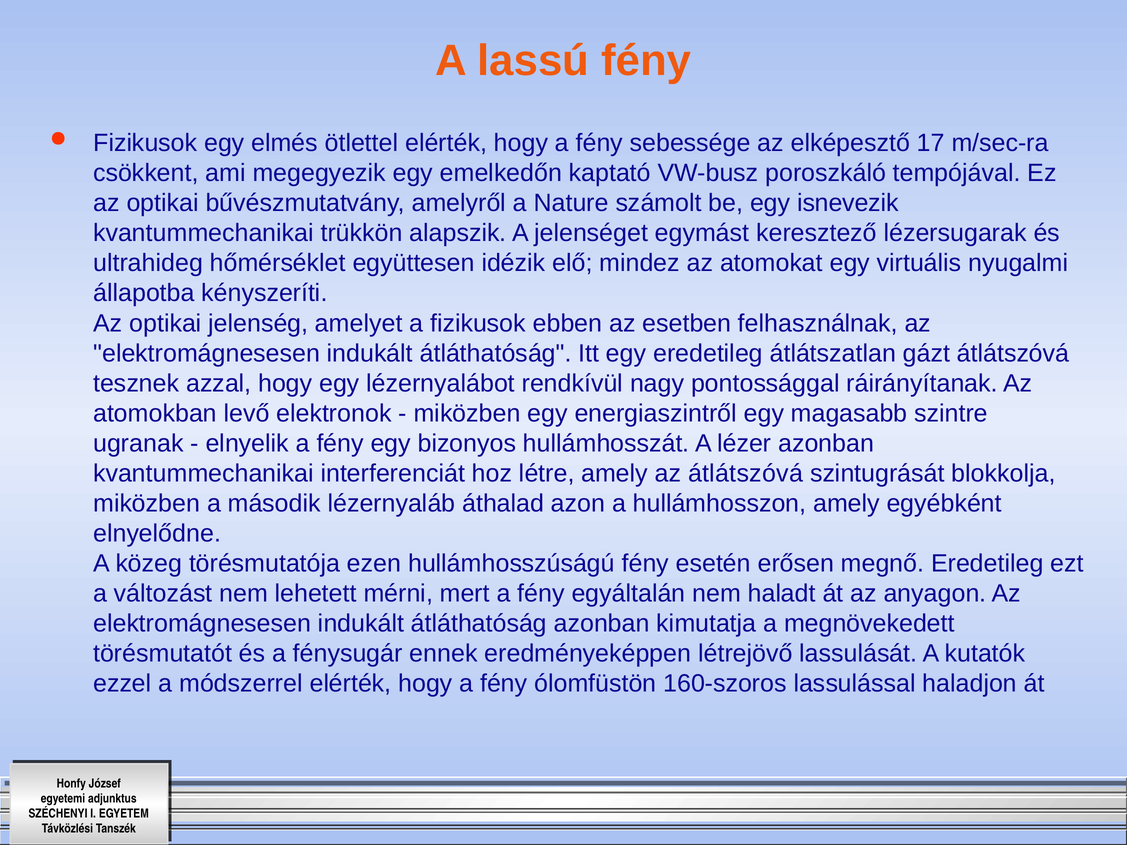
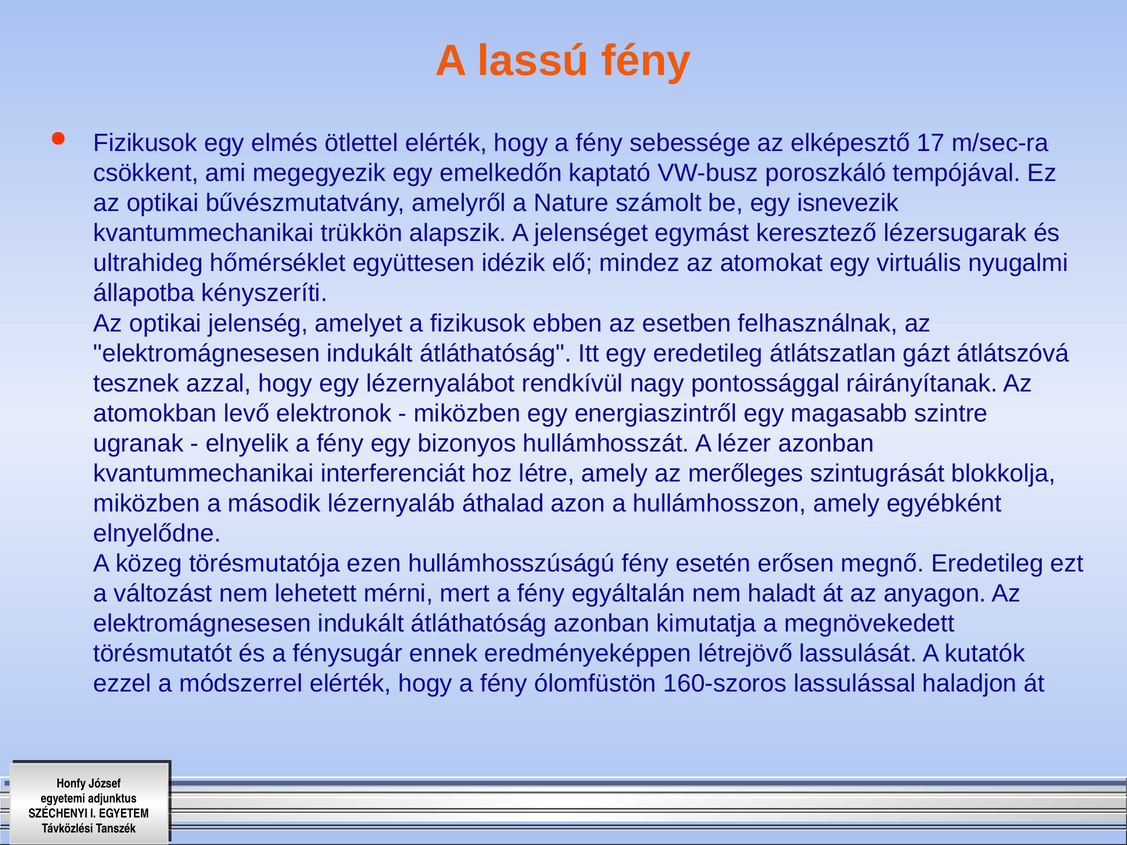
az átlátszóvá: átlátszóvá -> merőleges
